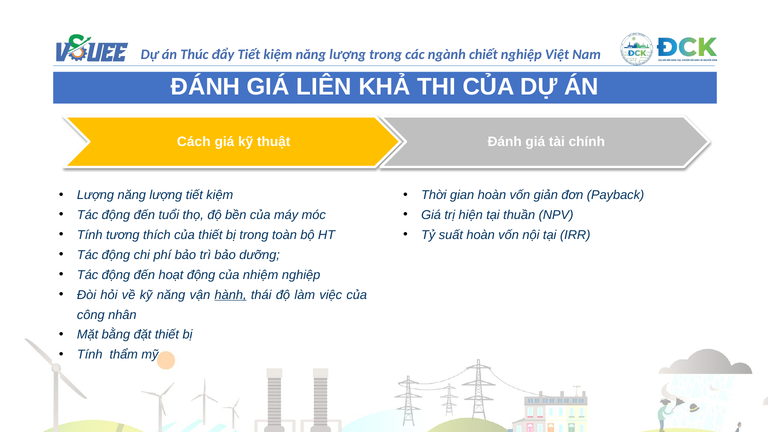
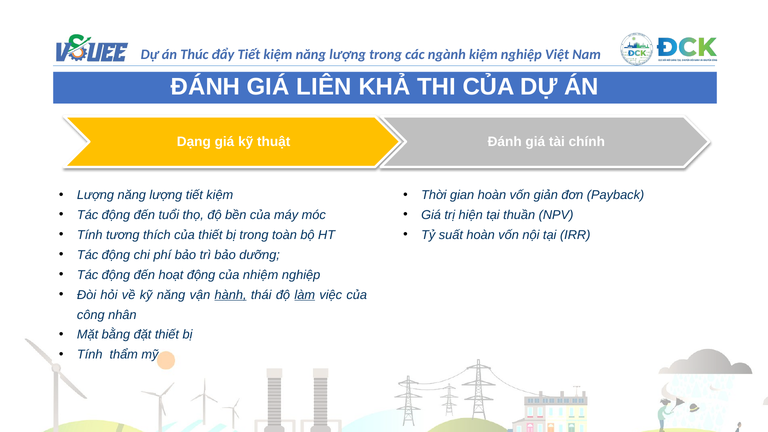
chiết at (483, 55): chiết -> kiệm
Cách: Cách -> Dạng
làm underline: none -> present
